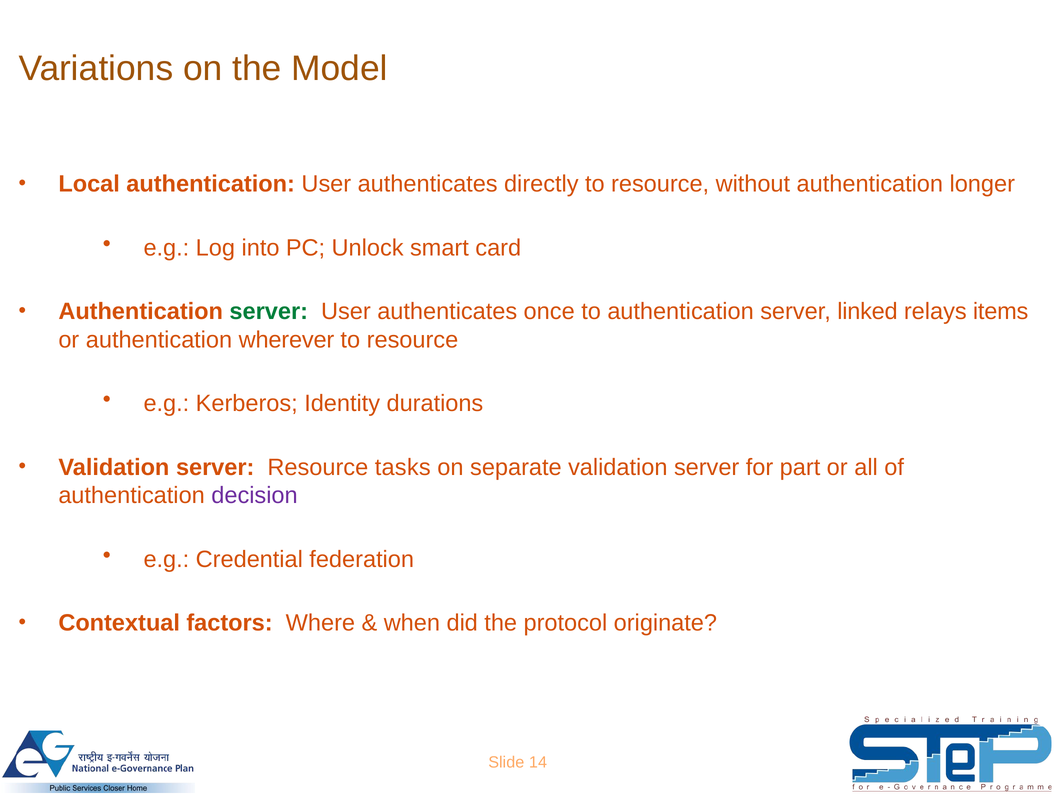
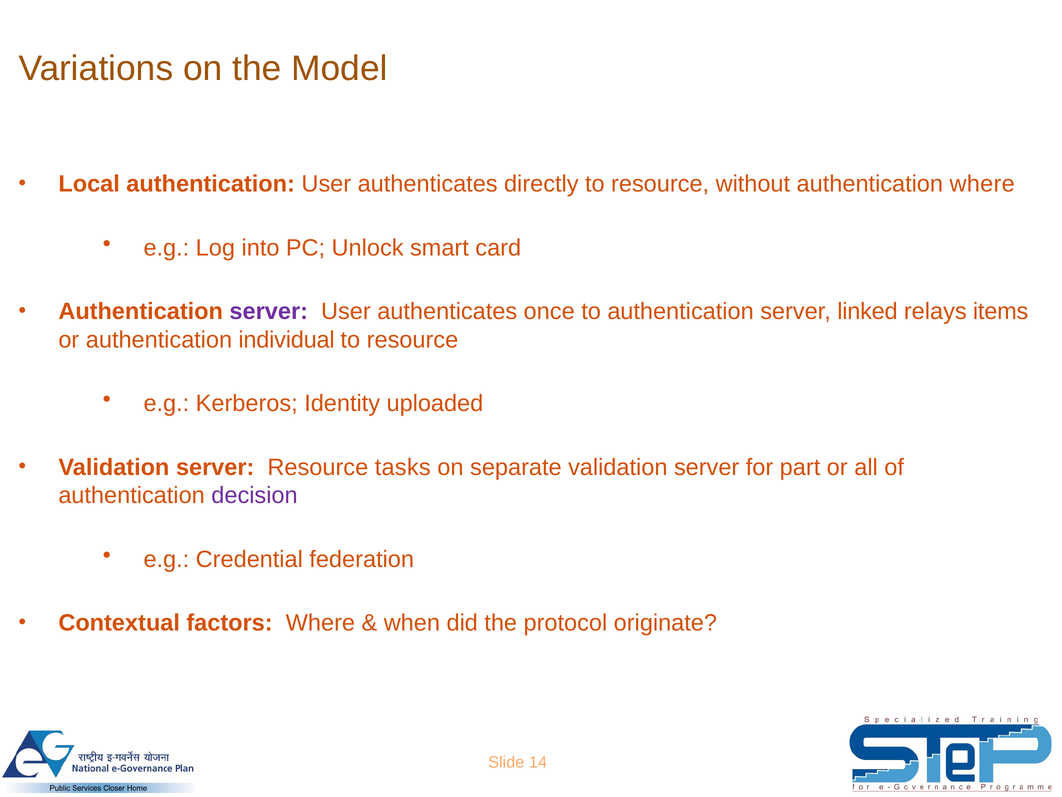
authentication longer: longer -> where
server at (269, 311) colour: green -> purple
wherever: wherever -> individual
durations: durations -> uploaded
